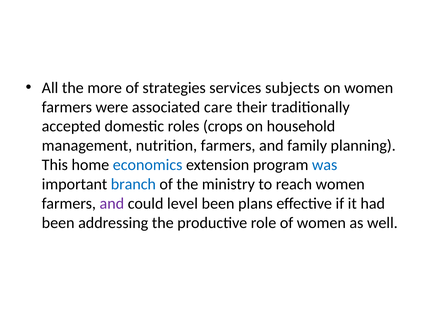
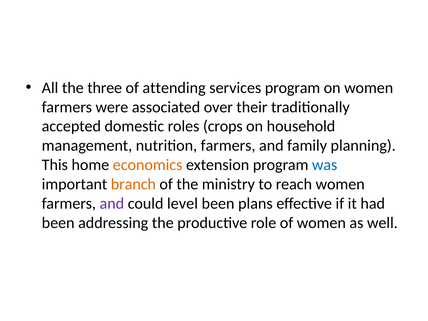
more: more -> three
strategies: strategies -> attending
services subjects: subjects -> program
care: care -> over
economics colour: blue -> orange
branch colour: blue -> orange
